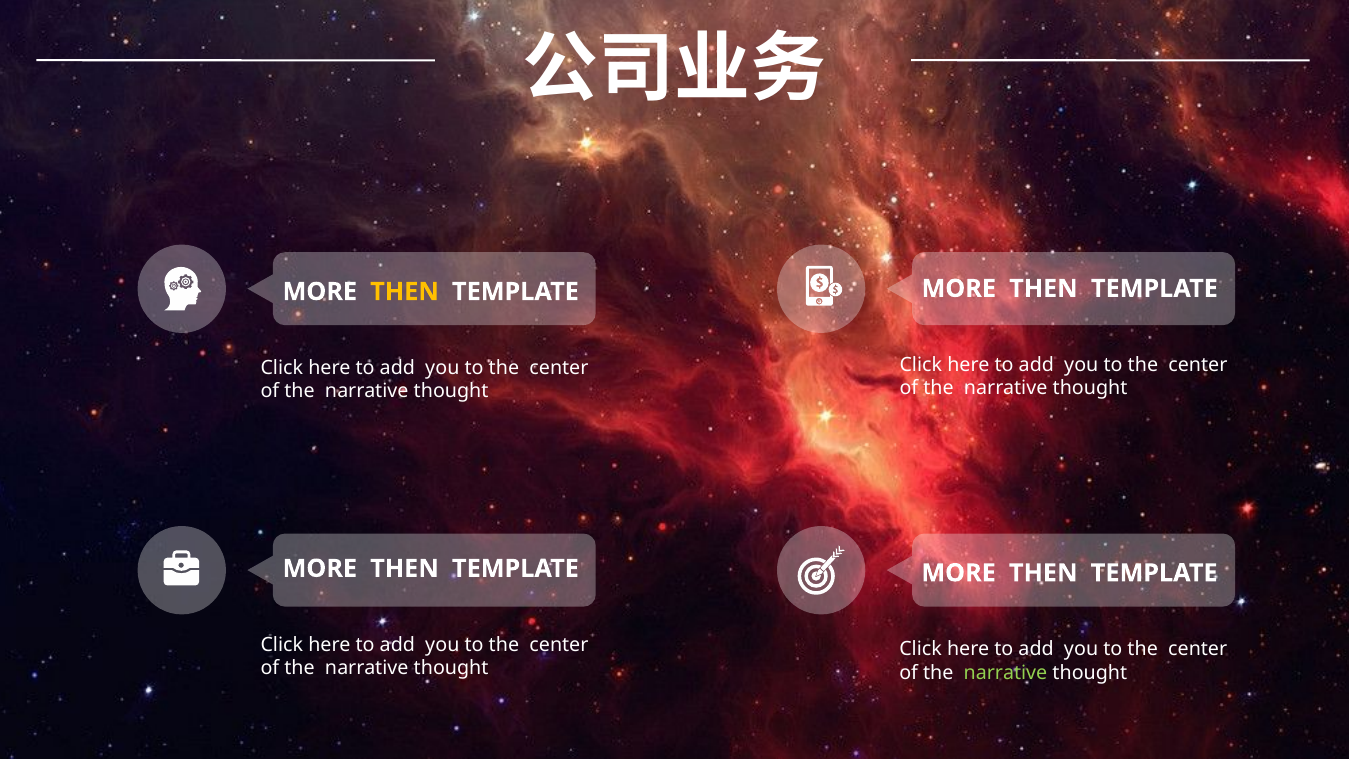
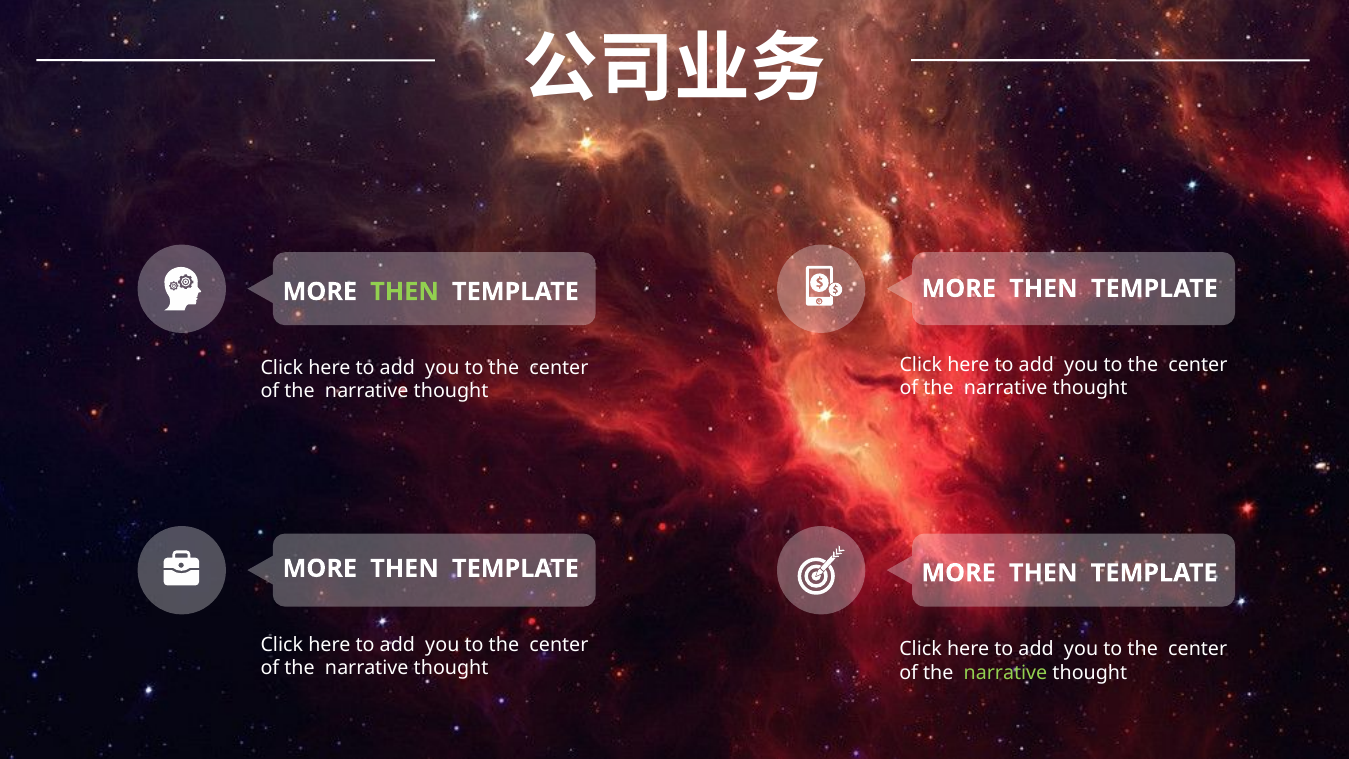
THEN at (405, 292) colour: yellow -> light green
